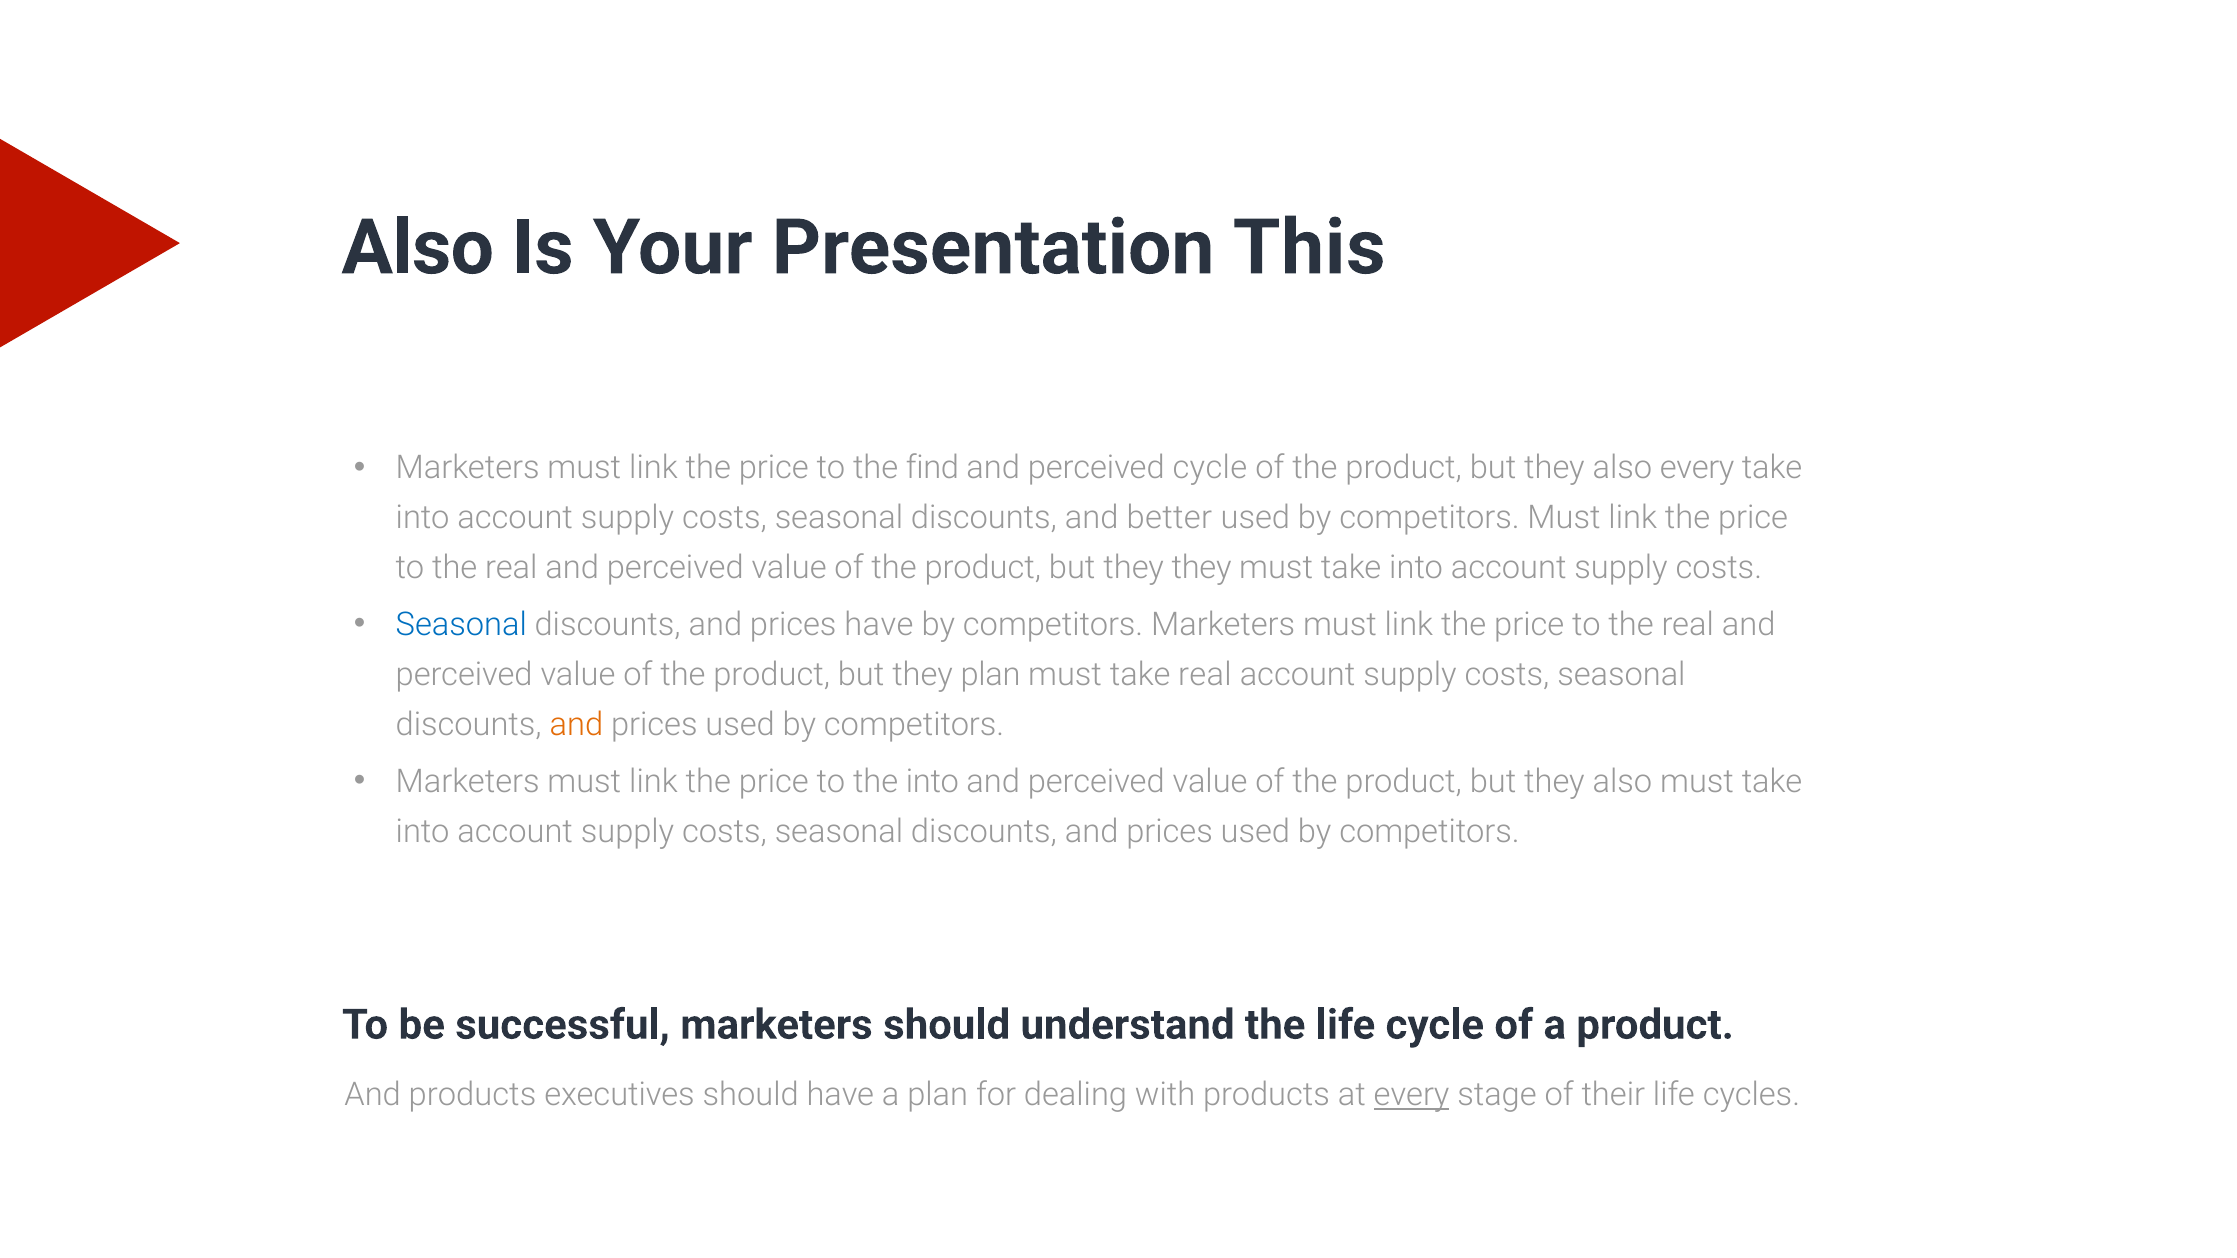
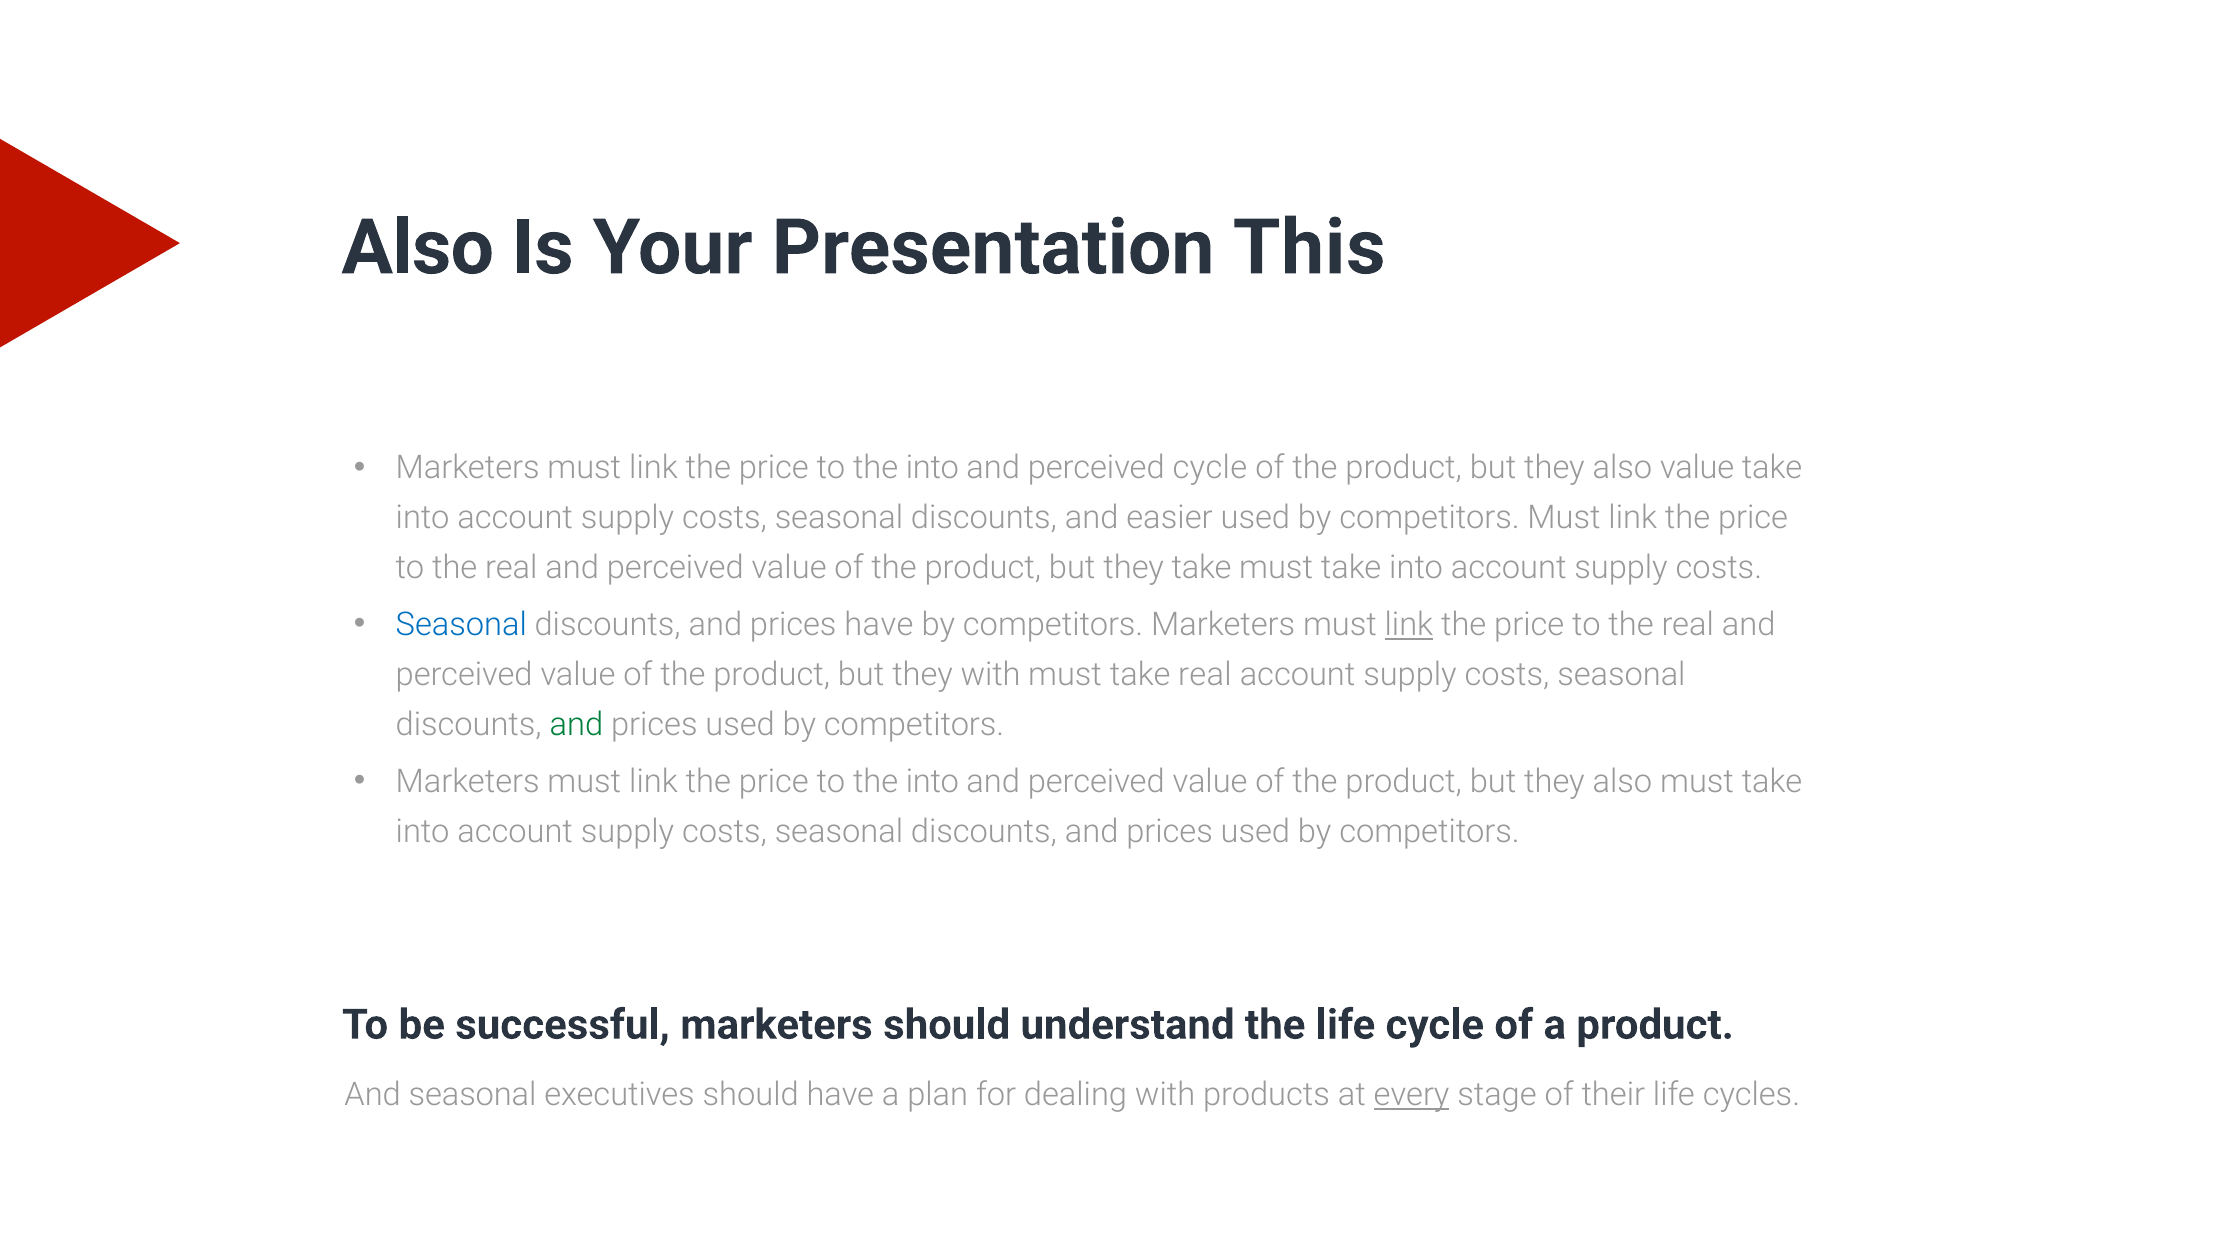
find at (932, 468): find -> into
also every: every -> value
better: better -> easier
they they: they -> take
link at (1409, 625) underline: none -> present
they plan: plan -> with
and at (576, 725) colour: orange -> green
And products: products -> seasonal
